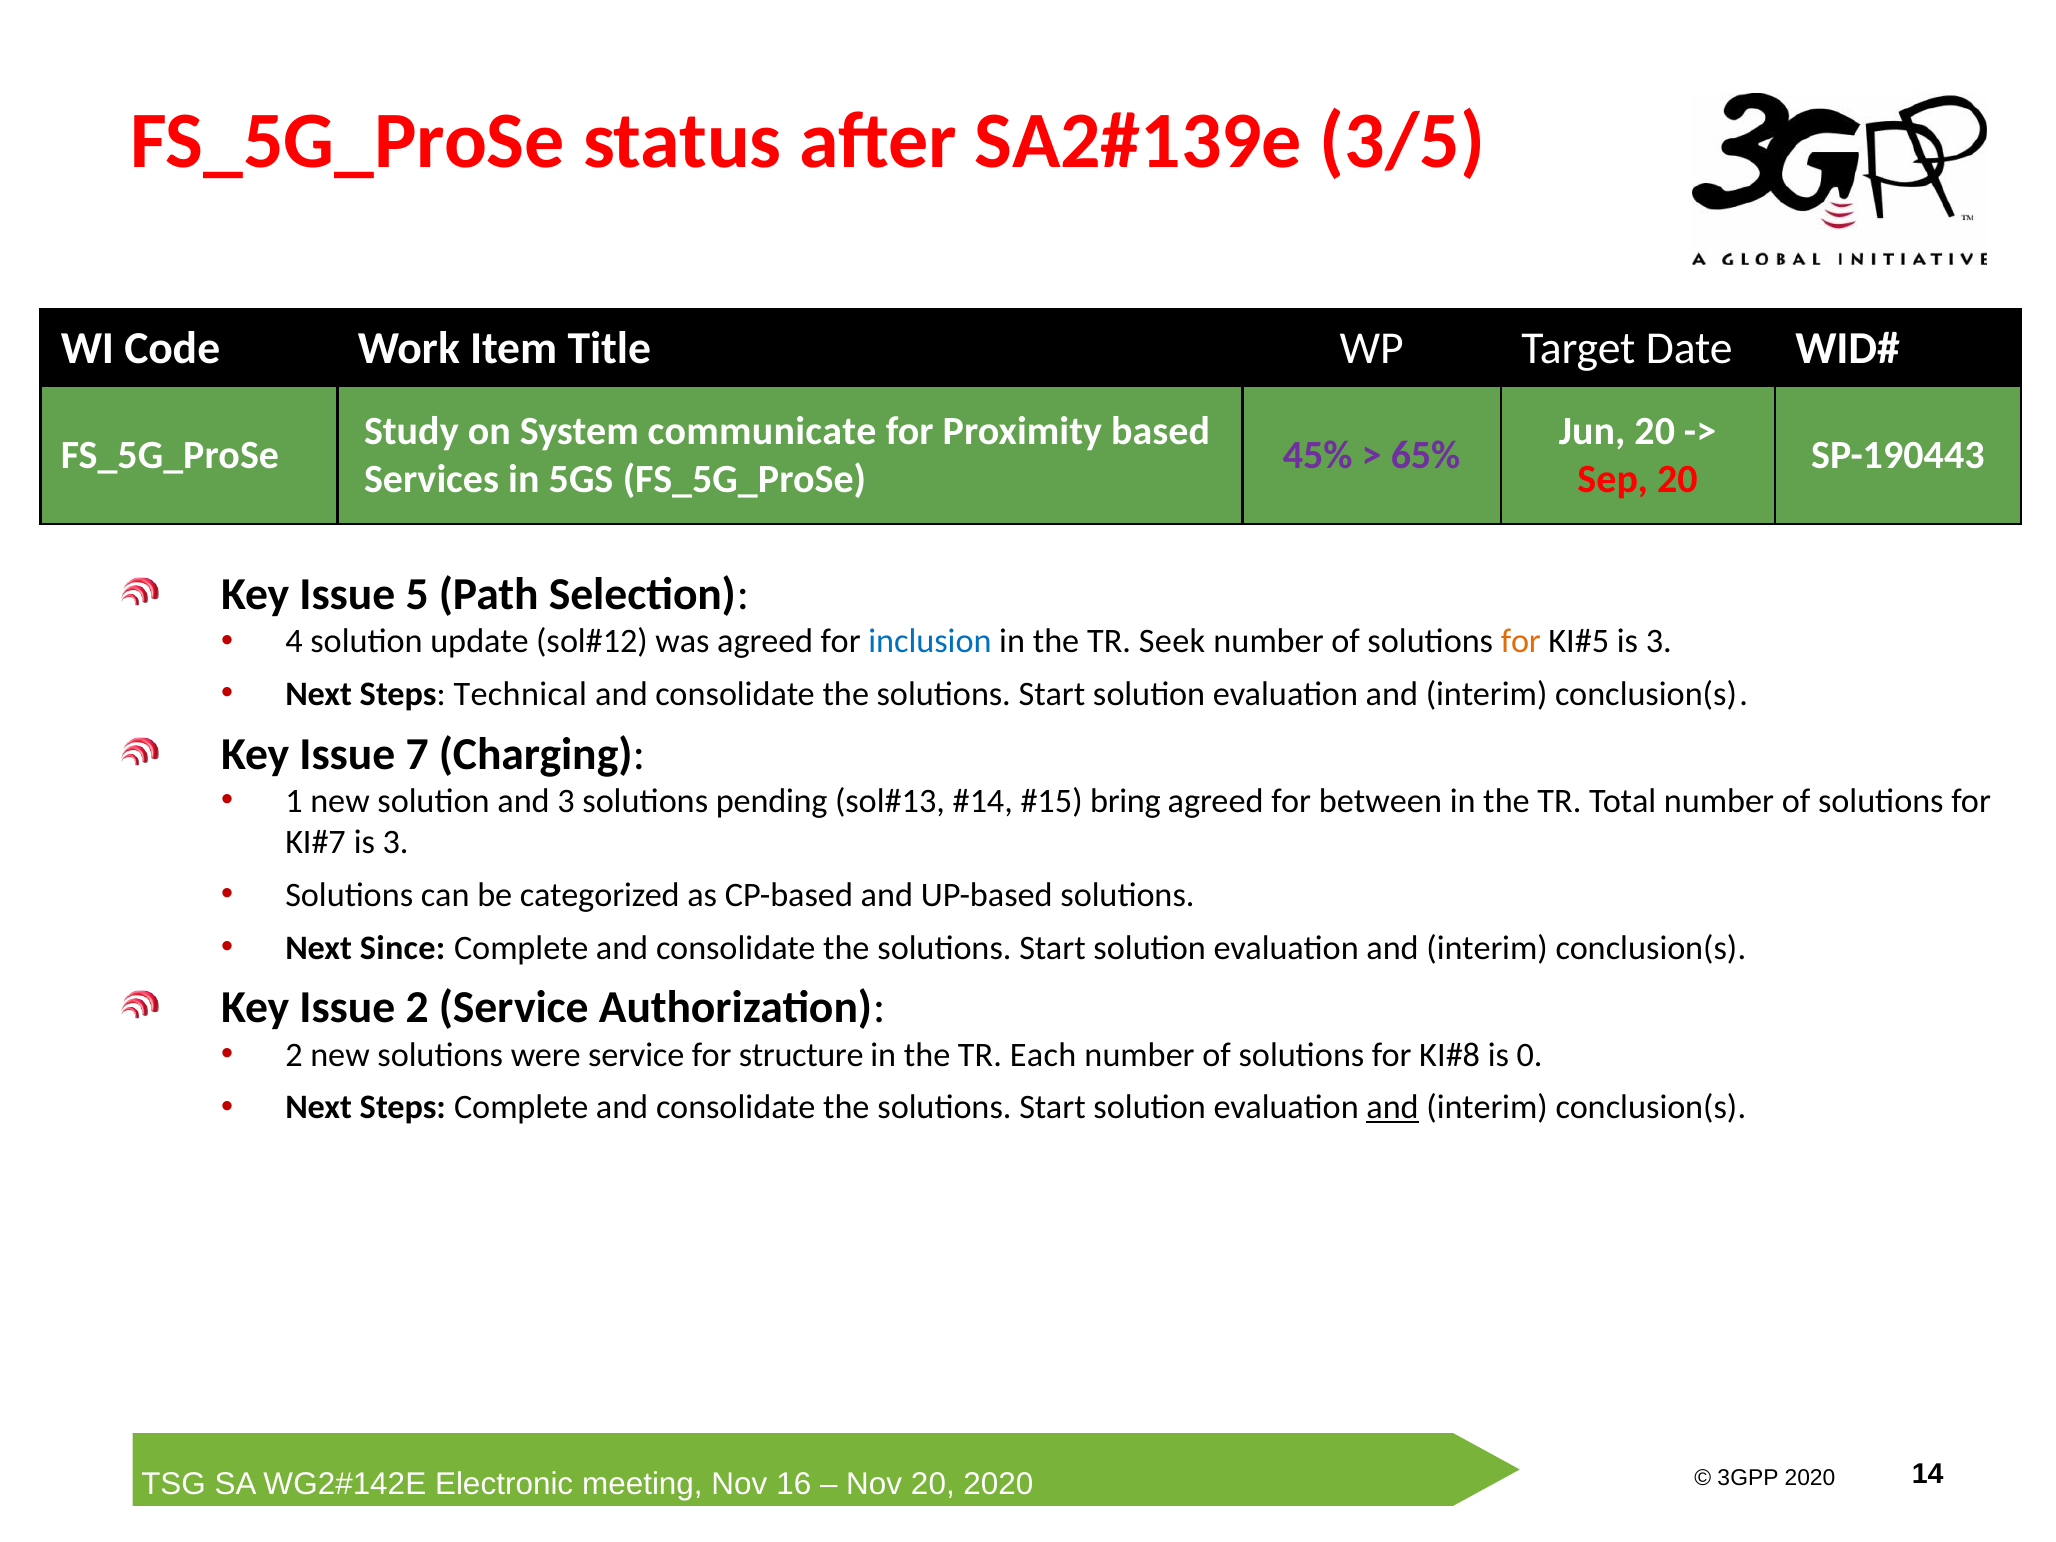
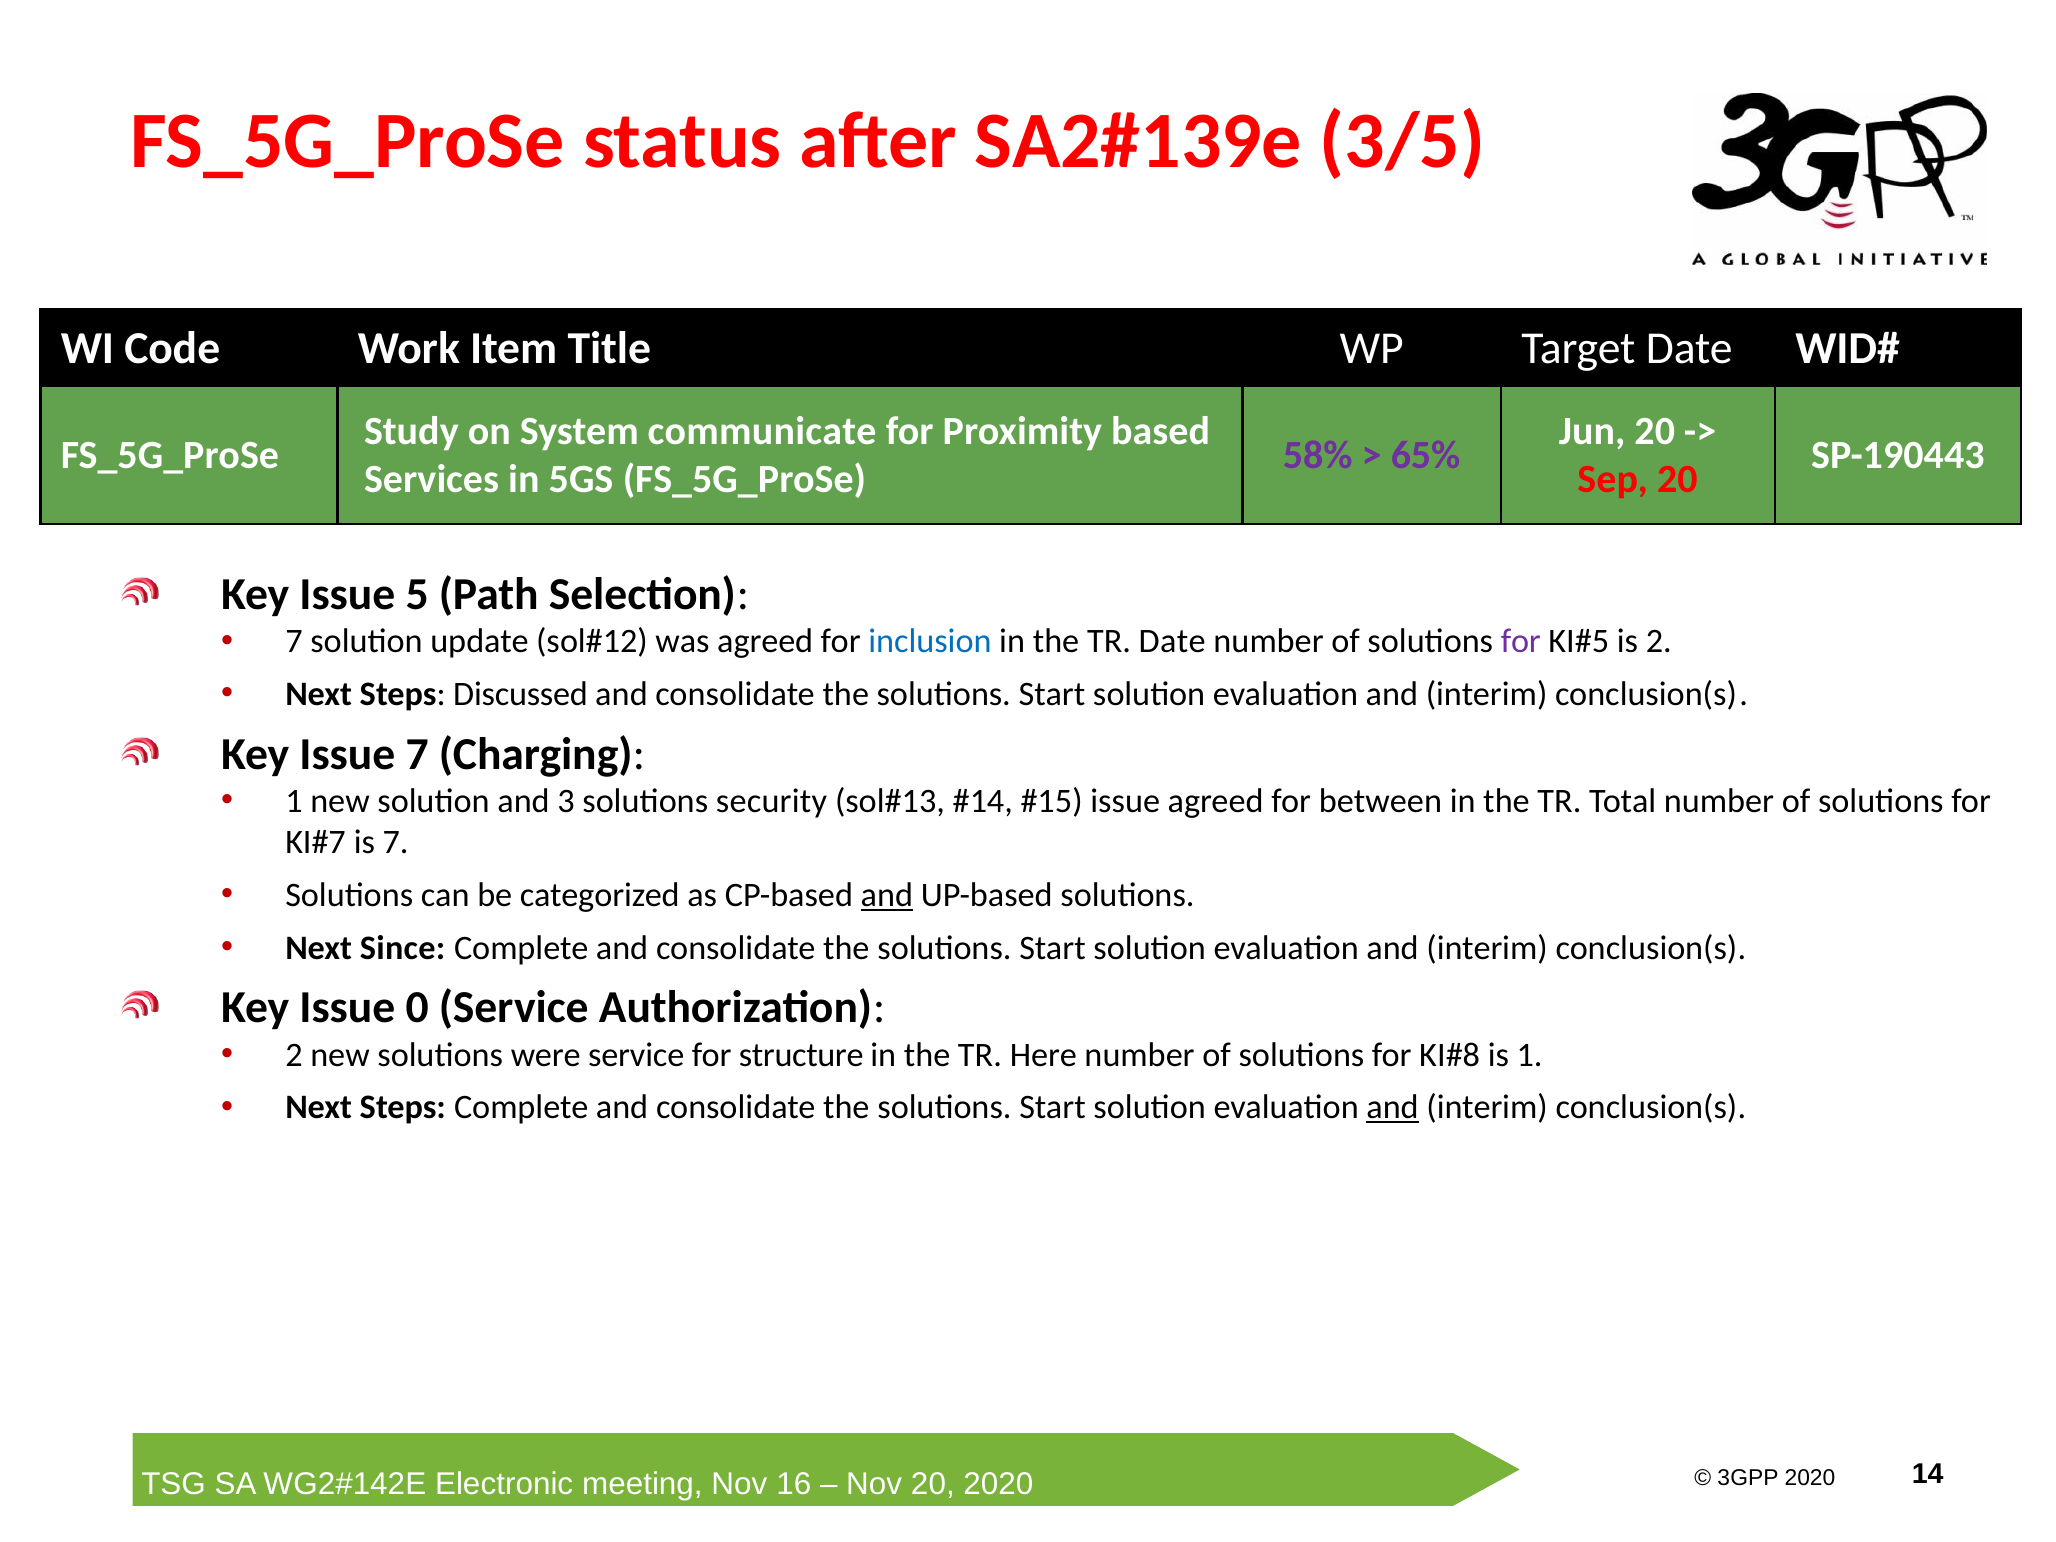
45%: 45% -> 58%
4 at (294, 642): 4 -> 7
TR Seek: Seek -> Date
for at (1521, 642) colour: orange -> purple
3 at (1659, 642): 3 -> 2
Technical: Technical -> Discussed
pending: pending -> security
bring at (1125, 802): bring -> issue
3 at (396, 843): 3 -> 7
and at (887, 895) underline: none -> present
Issue 2: 2 -> 0
Each: Each -> Here
is 0: 0 -> 1
